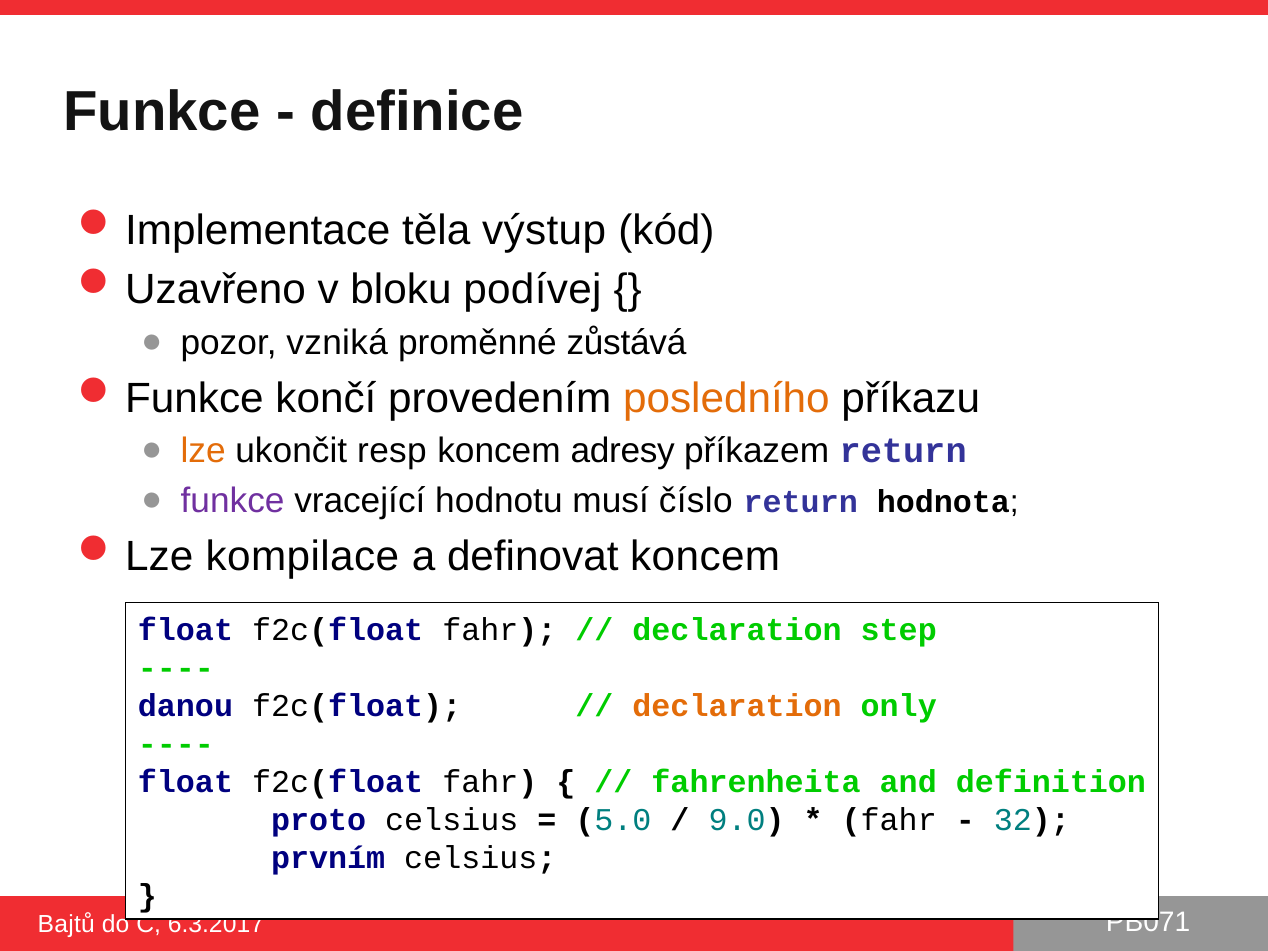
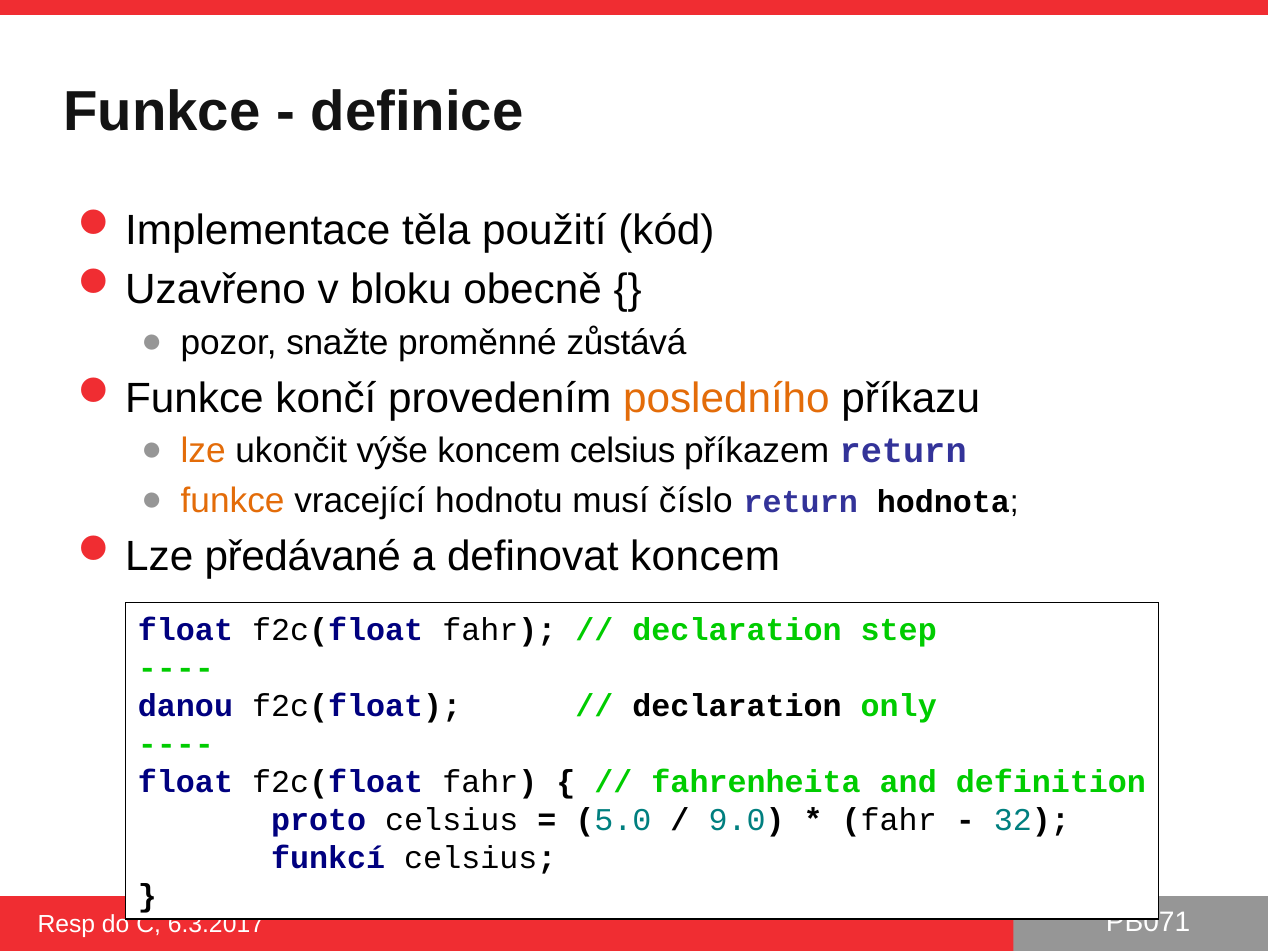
výstup: výstup -> použití
podívej: podívej -> obecně
vzniká: vzniká -> snažte
resp: resp -> výše
koncem adresy: adresy -> celsius
funkce at (233, 501) colour: purple -> orange
kompilace: kompilace -> předávané
declaration at (737, 706) colour: orange -> black
prvním: prvním -> funkcí
Bajtů: Bajtů -> Resp
